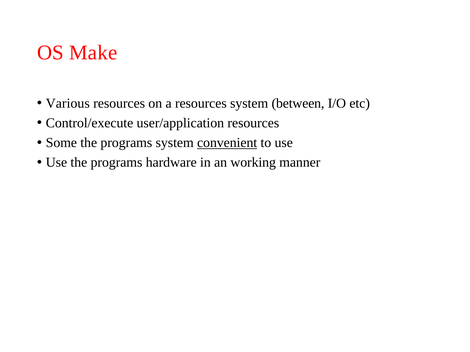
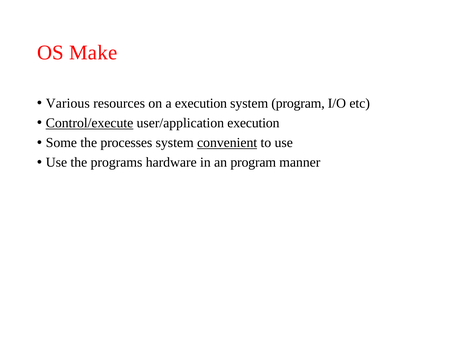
a resources: resources -> execution
system between: between -> program
Control/execute underline: none -> present
user/application resources: resources -> execution
programs at (126, 143): programs -> processes
an working: working -> program
